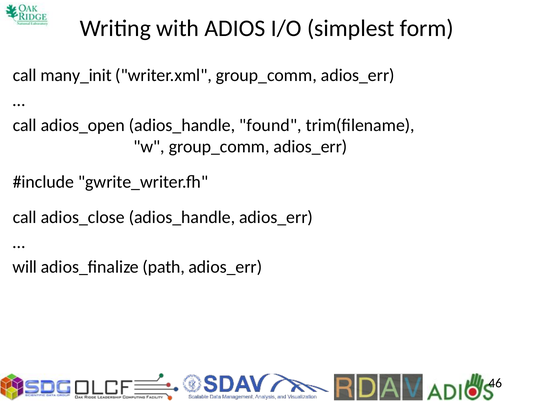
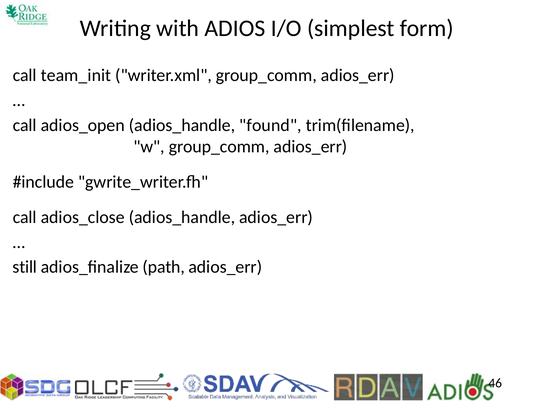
many_init: many_init -> team_init
will: will -> still
